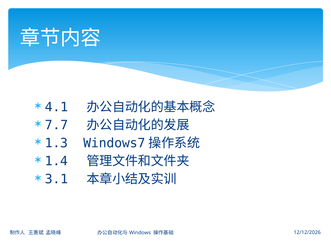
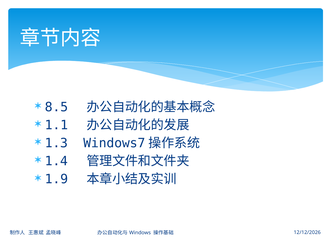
4.1: 4.1 -> 8.5
7.7: 7.7 -> 1.1
3.1: 3.1 -> 1.9
